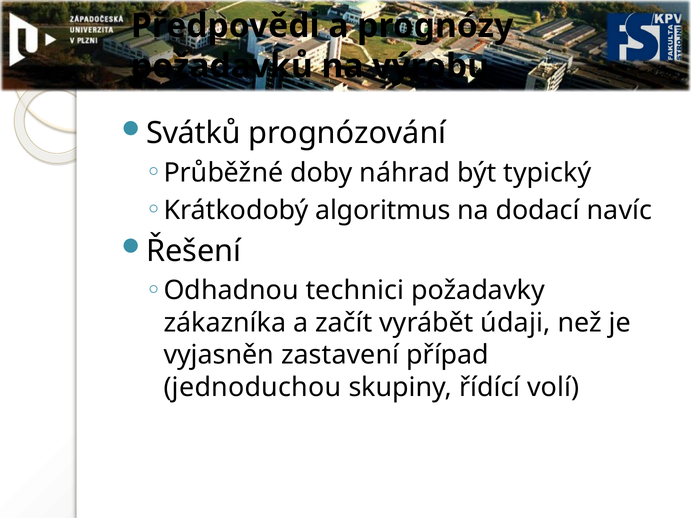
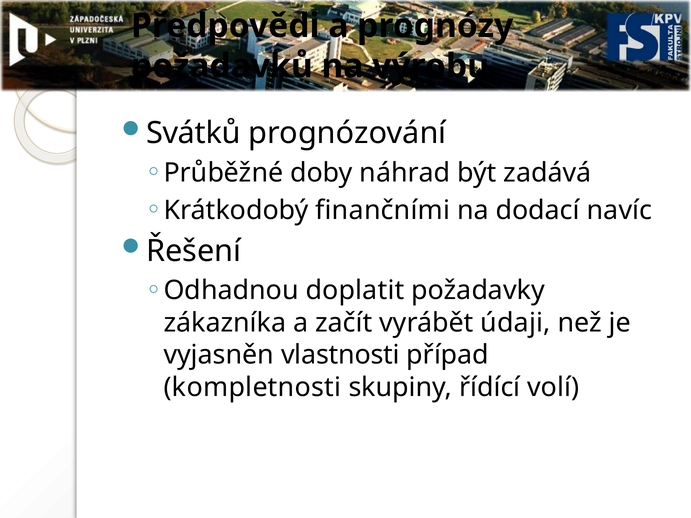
typický: typický -> zadává
algoritmus: algoritmus -> finančními
technici: technici -> doplatit
zastavení: zastavení -> vlastnosti
jednoduchou: jednoduchou -> kompletnosti
